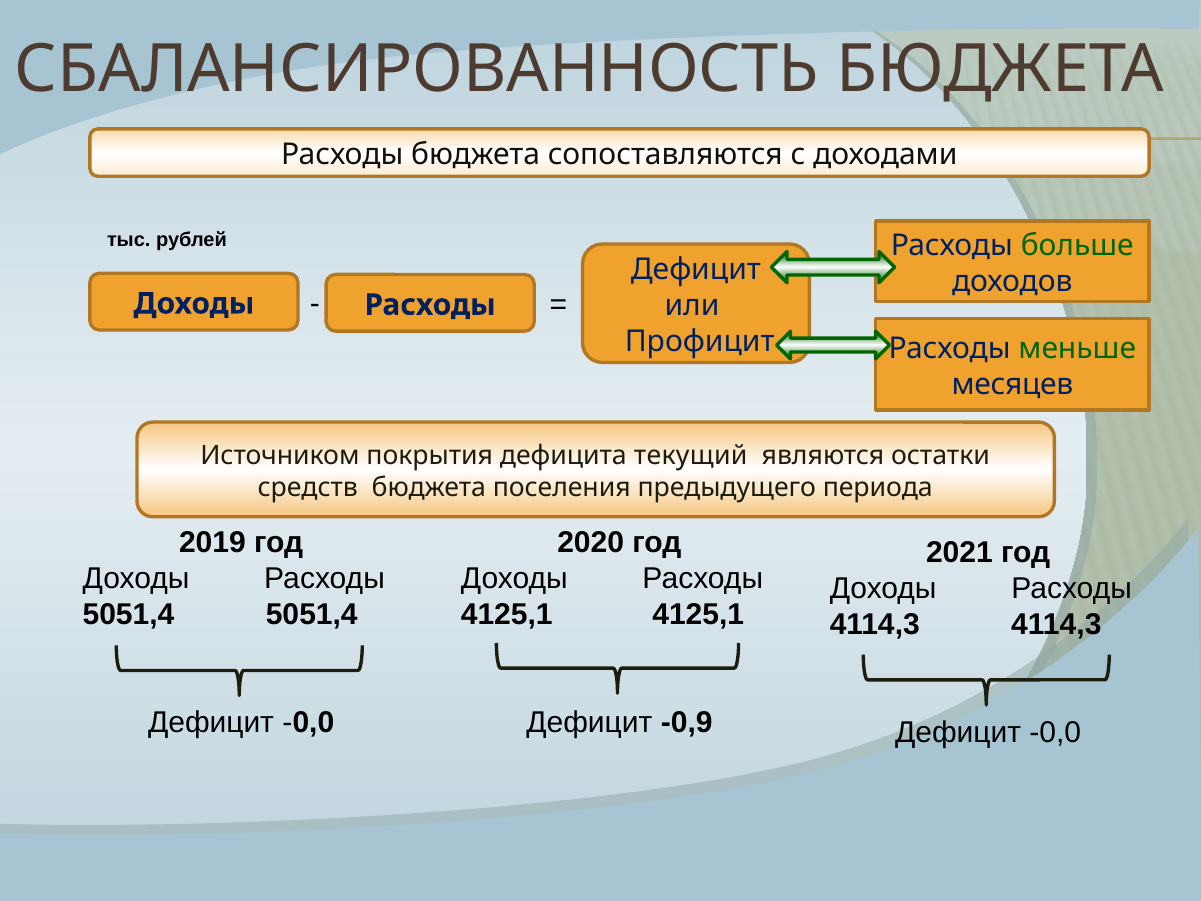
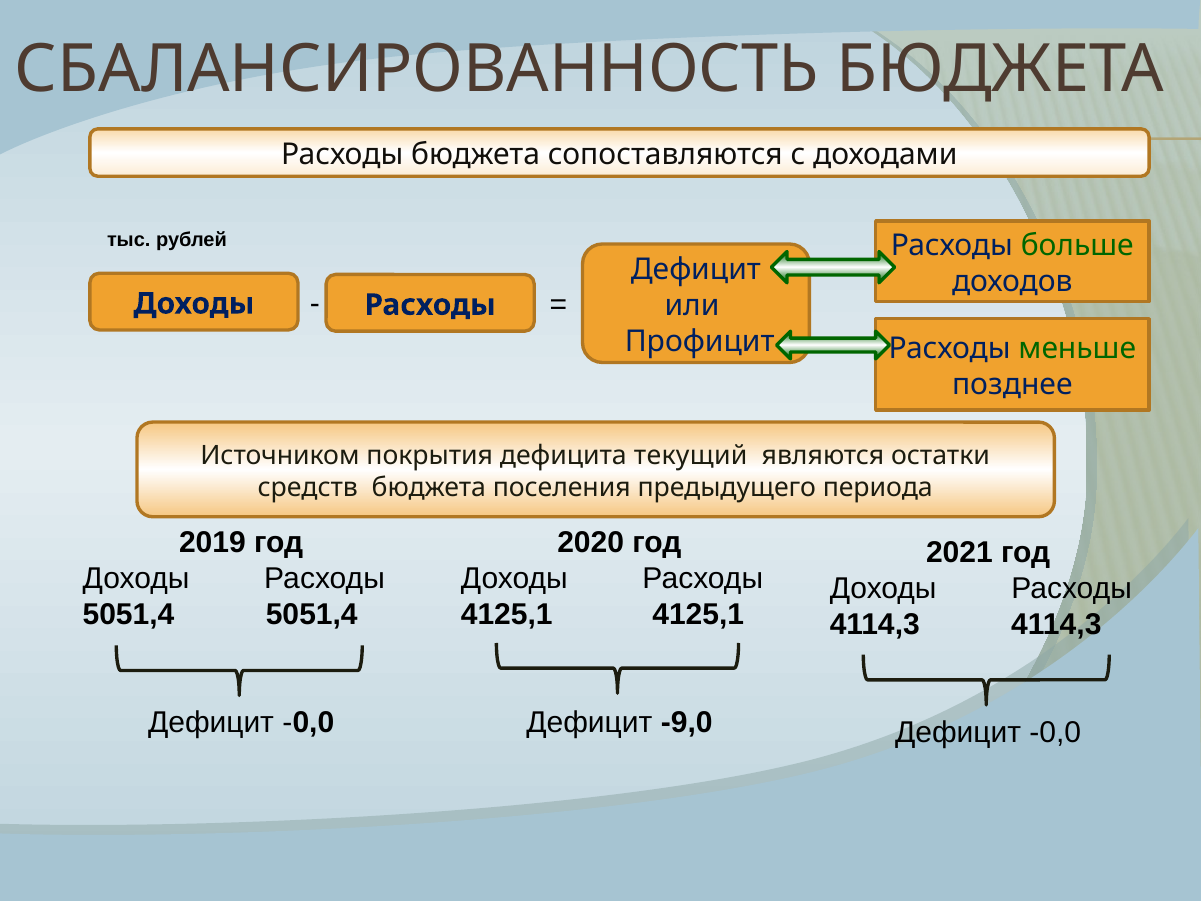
месяцев: месяцев -> позднее
-0,9: -0,9 -> -9,0
